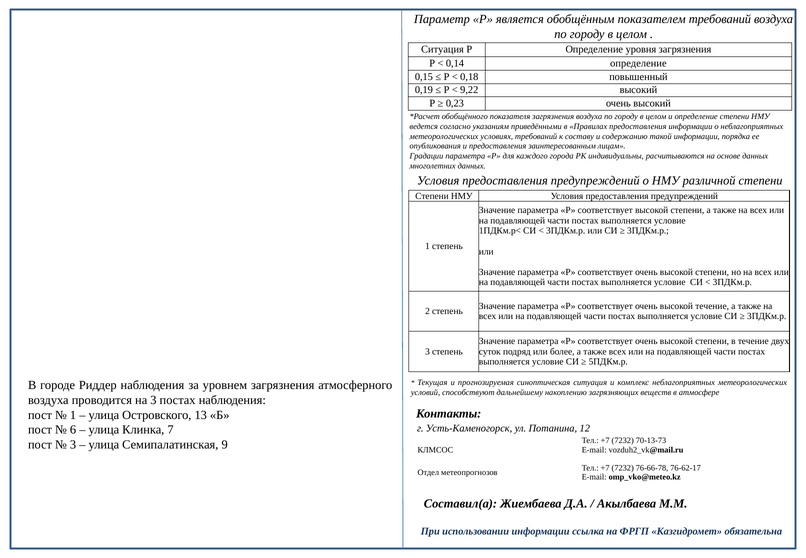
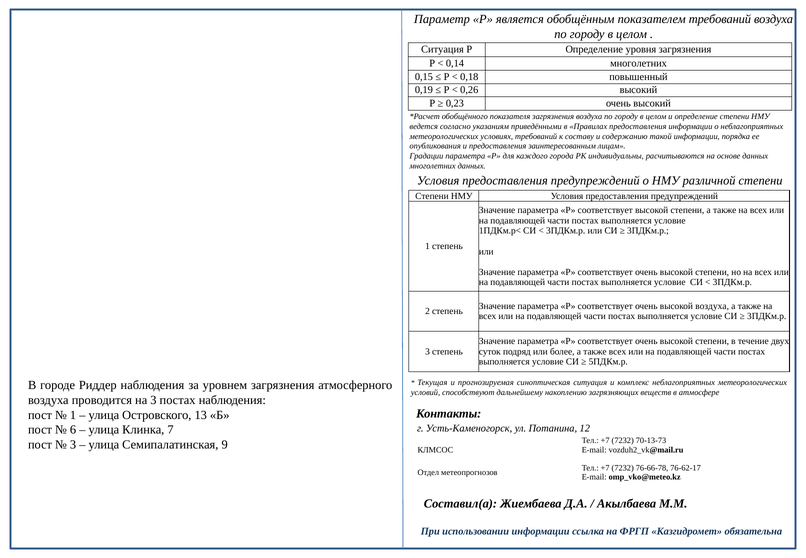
0,14 определение: определение -> многолетних
9,22: 9,22 -> 0,26
высокой течение: течение -> воздуха
